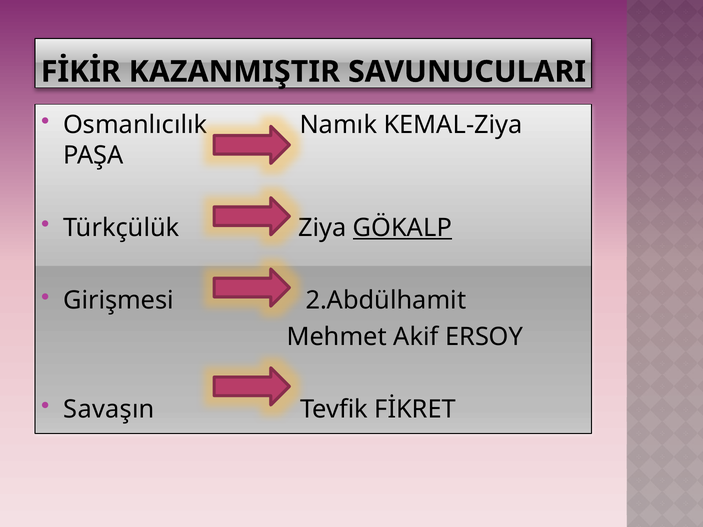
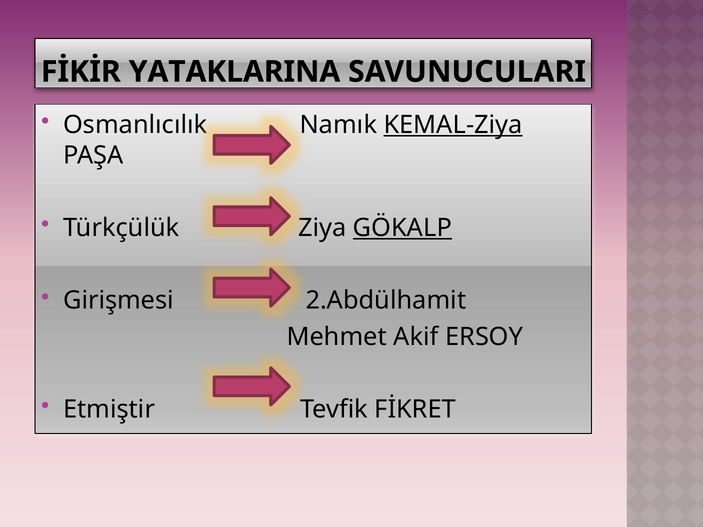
KAZANMIŞTIR: KAZANMIŞTIR -> YATAKLARINA
KEMAL-Ziya underline: none -> present
Savaşın: Savaşın -> Etmiştir
